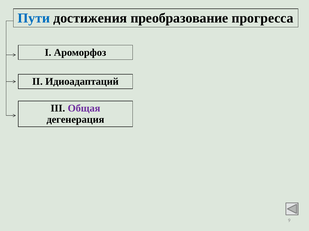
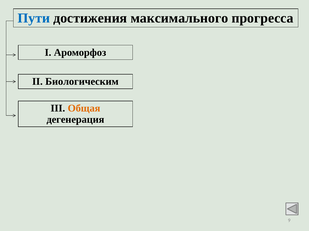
преобразование: преобразование -> максимального
Идиоадаптаций: Идиоадаптаций -> Биологическим
Общая colour: purple -> orange
